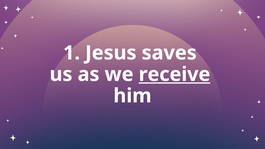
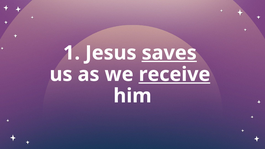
saves underline: none -> present
